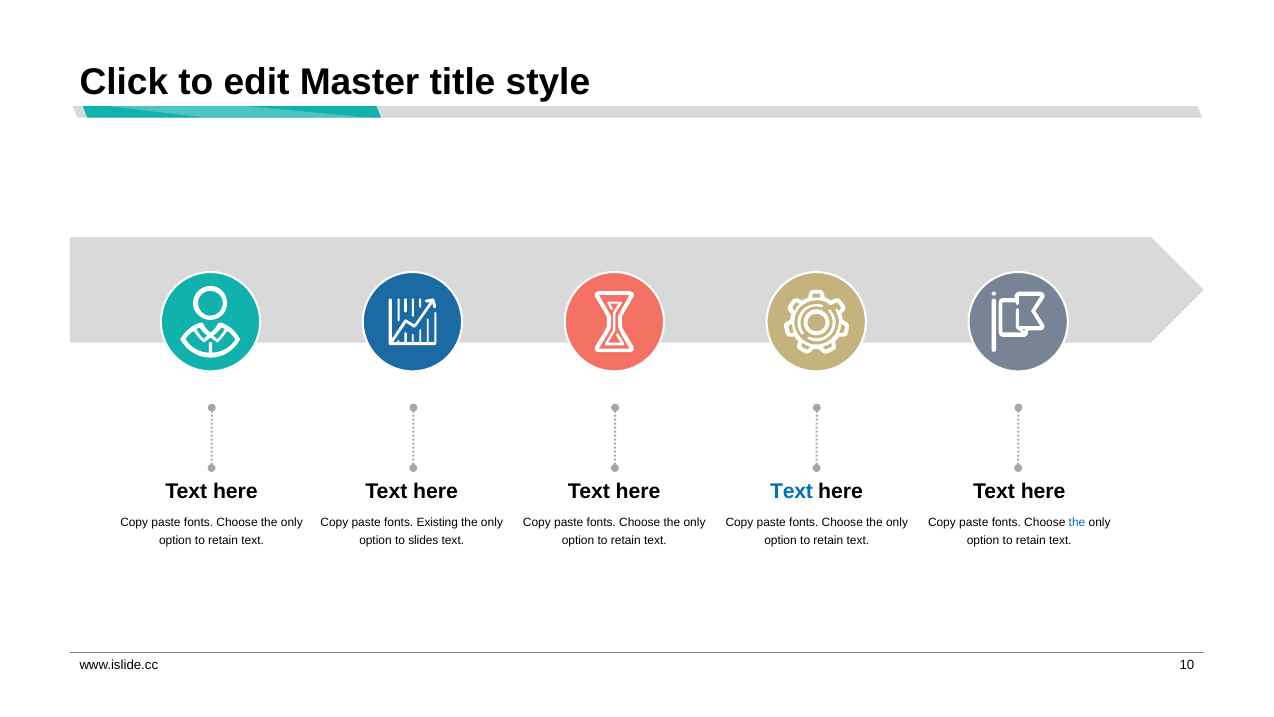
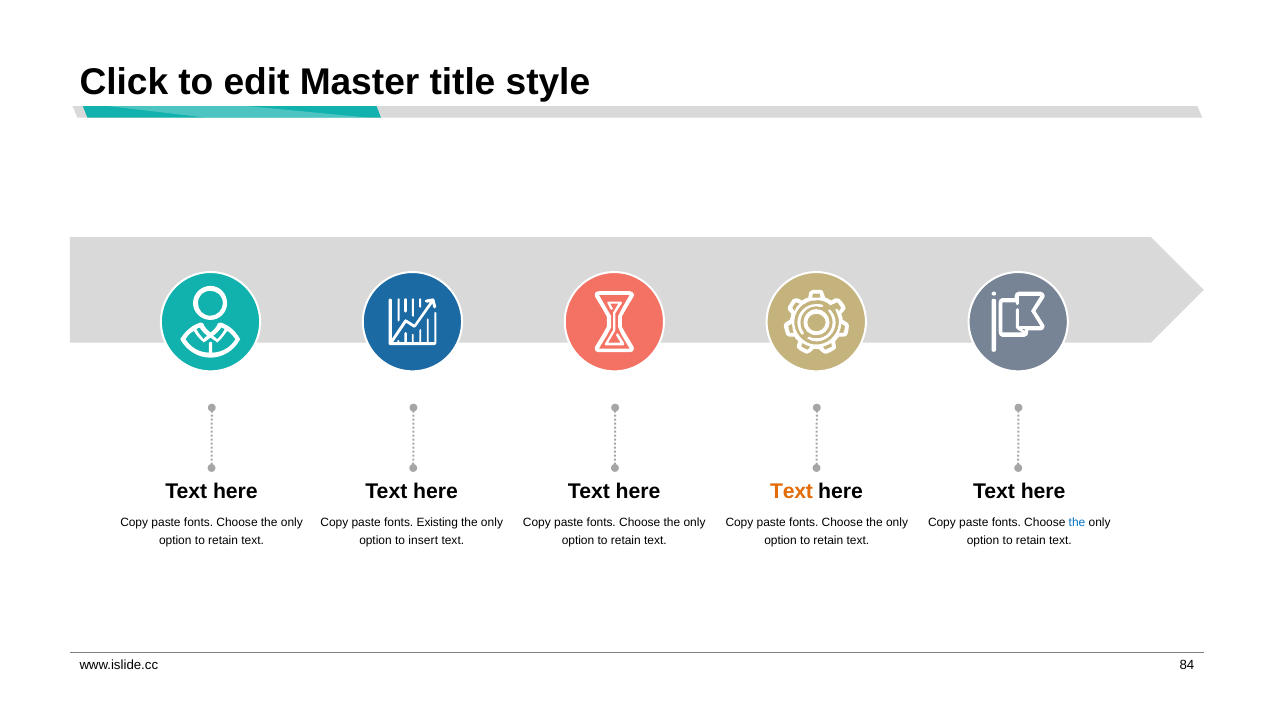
Text at (792, 491) colour: blue -> orange
slides: slides -> insert
10: 10 -> 84
